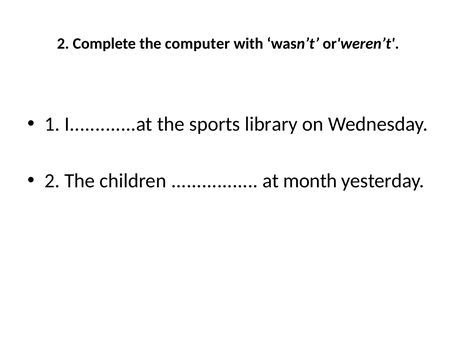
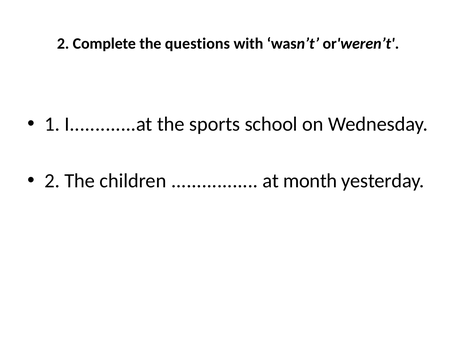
computer: computer -> questions
library: library -> school
